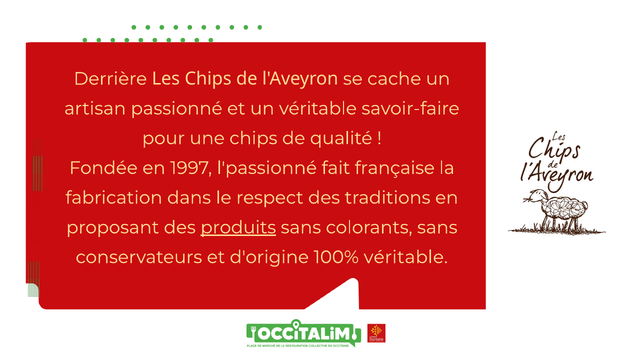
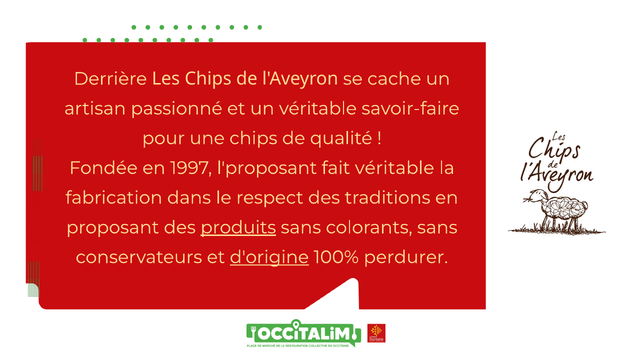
l'passionné: l'passionné -> l'proposant
fait française: française -> véritable
d'origine underline: none -> present
100% véritable: véritable -> perdurer
